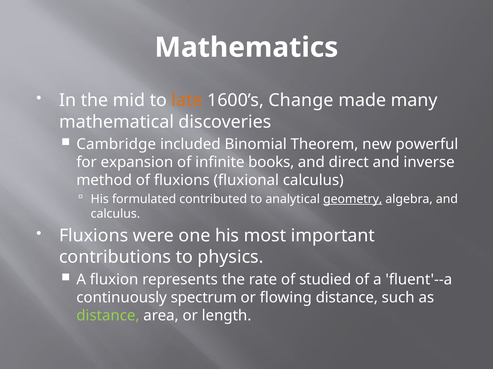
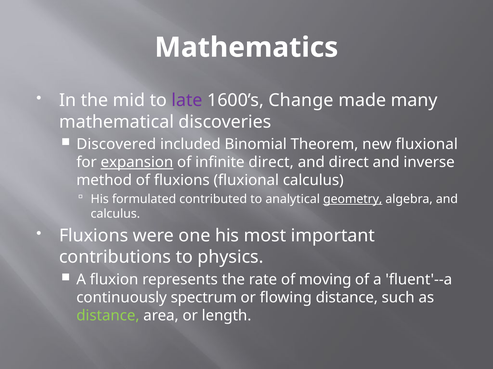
late colour: orange -> purple
Cambridge: Cambridge -> Discovered
new powerful: powerful -> fluxional
expansion underline: none -> present
infinite books: books -> direct
studied: studied -> moving
